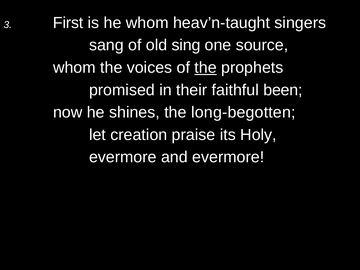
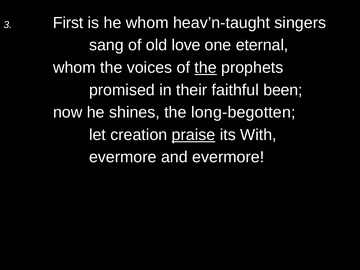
sing: sing -> love
source: source -> eternal
praise underline: none -> present
Holy: Holy -> With
